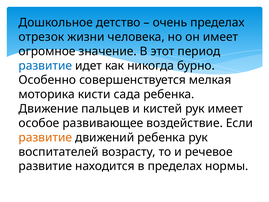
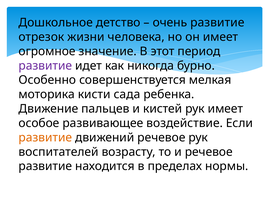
очень пределах: пределах -> развитие
развитие at (45, 66) colour: blue -> purple
движений ребенка: ребенка -> речевое
